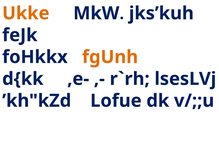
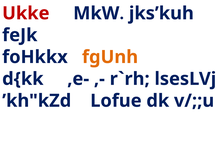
Ukke colour: orange -> red
